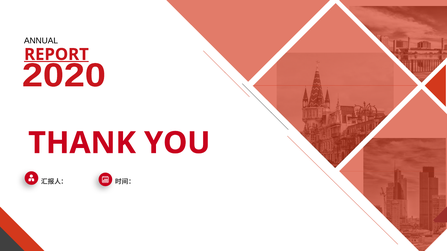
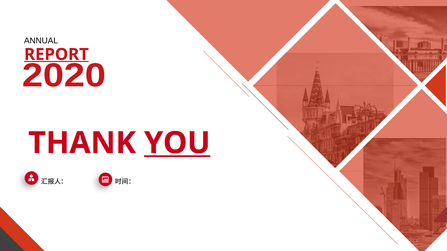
YOU underline: none -> present
